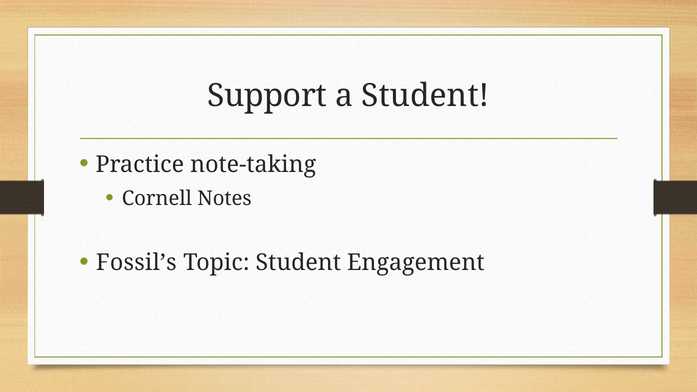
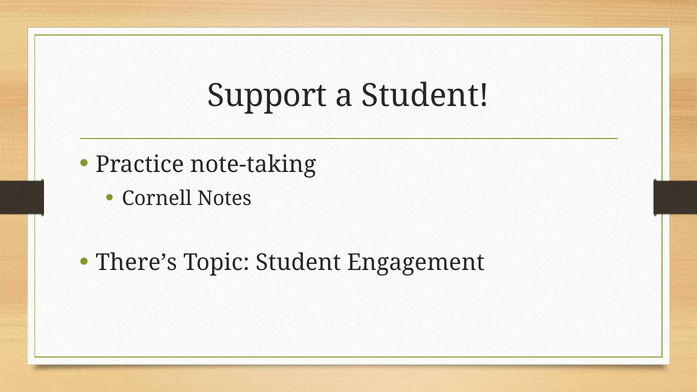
Fossil’s: Fossil’s -> There’s
